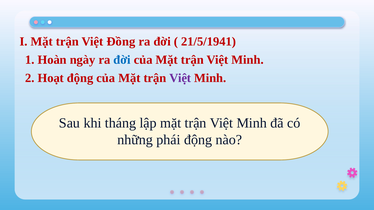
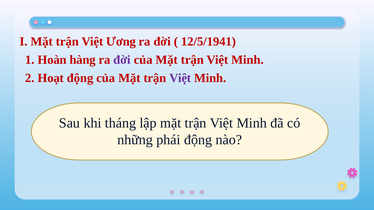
Đồng: Đồng -> Ương
21/5/1941: 21/5/1941 -> 12/5/1941
ngày: ngày -> hàng
đời at (122, 60) colour: blue -> purple
